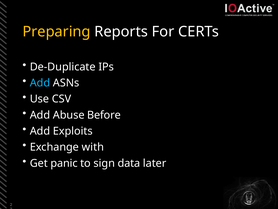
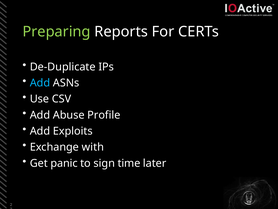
Preparing colour: yellow -> light green
Before: Before -> Profile
data: data -> time
